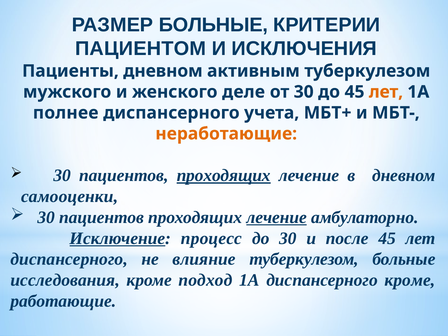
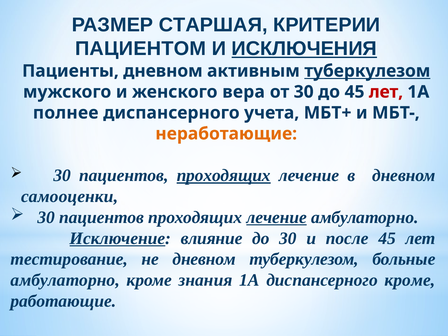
РАЗМЕР БОЛЬНЫЕ: БОЛЬНЫЕ -> СТАРШАЯ
ИСКЛЮЧЕНИЯ underline: none -> present
туберкулезом at (367, 71) underline: none -> present
деле: деле -> вера
лет at (386, 92) colour: orange -> red
процесс: процесс -> влияние
диспансерного at (69, 259): диспансерного -> тестирование
не влияние: влияние -> дневном
исследования at (65, 280): исследования -> амбулаторно
подход: подход -> знания
